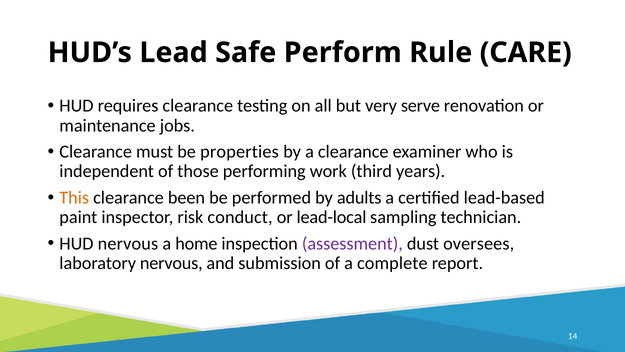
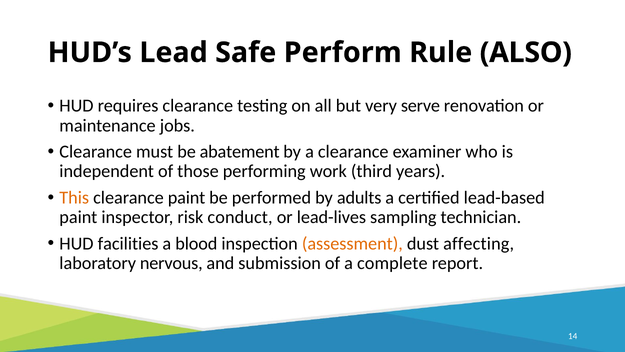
CARE: CARE -> ALSO
properties: properties -> abatement
clearance been: been -> paint
lead-local: lead-local -> lead-lives
HUD nervous: nervous -> facilities
home: home -> blood
assessment colour: purple -> orange
oversees: oversees -> affecting
